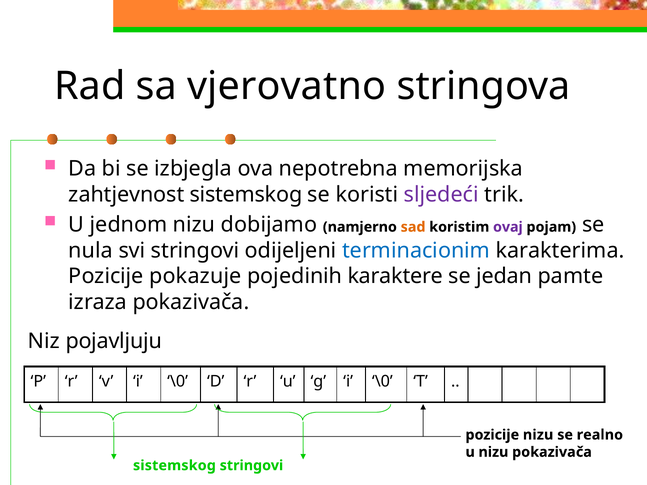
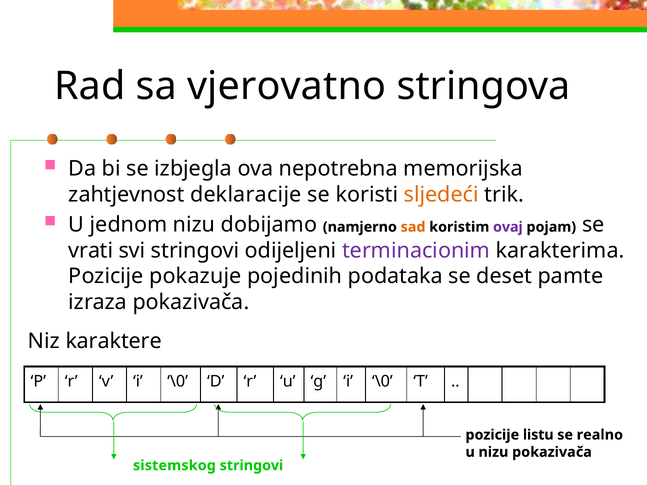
zahtjevnost sistemskog: sistemskog -> deklaracije
sljedeći colour: purple -> orange
nula: nula -> vrati
terminacionim colour: blue -> purple
karaktere: karaktere -> podataka
jedan: jedan -> deset
pojavljuju: pojavljuju -> karaktere
pozicije nizu: nizu -> listu
